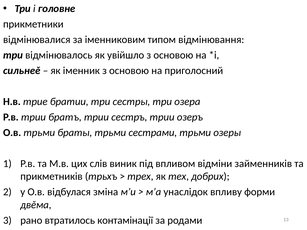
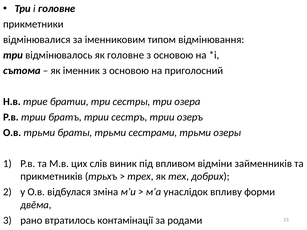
як увійшло: увійшло -> головне
сильнеě: сильнеě -> сътома
